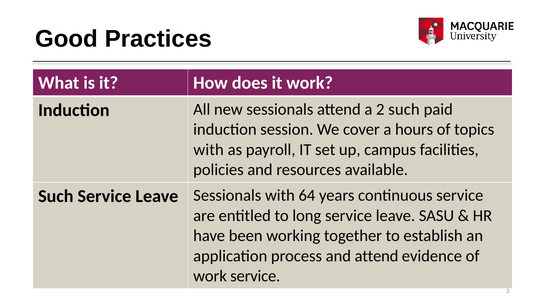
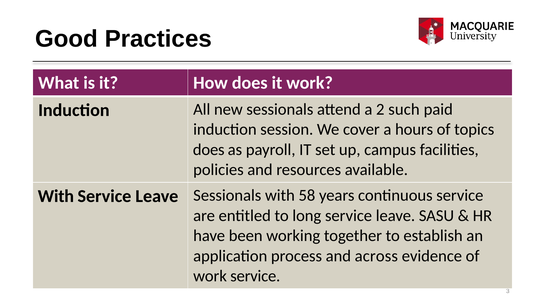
with at (209, 150): with -> does
Such at (56, 196): Such -> With
64: 64 -> 58
and attend: attend -> across
